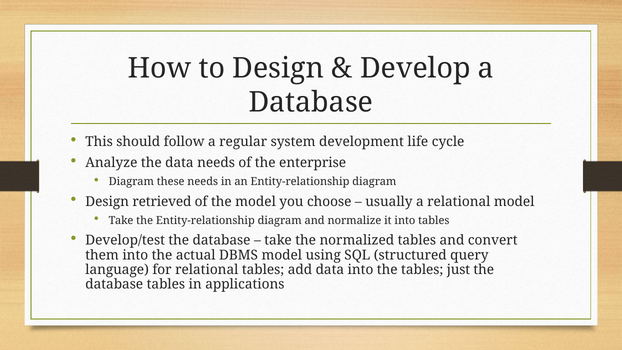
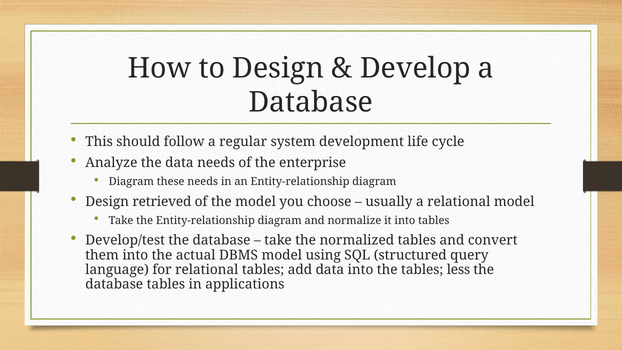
just: just -> less
